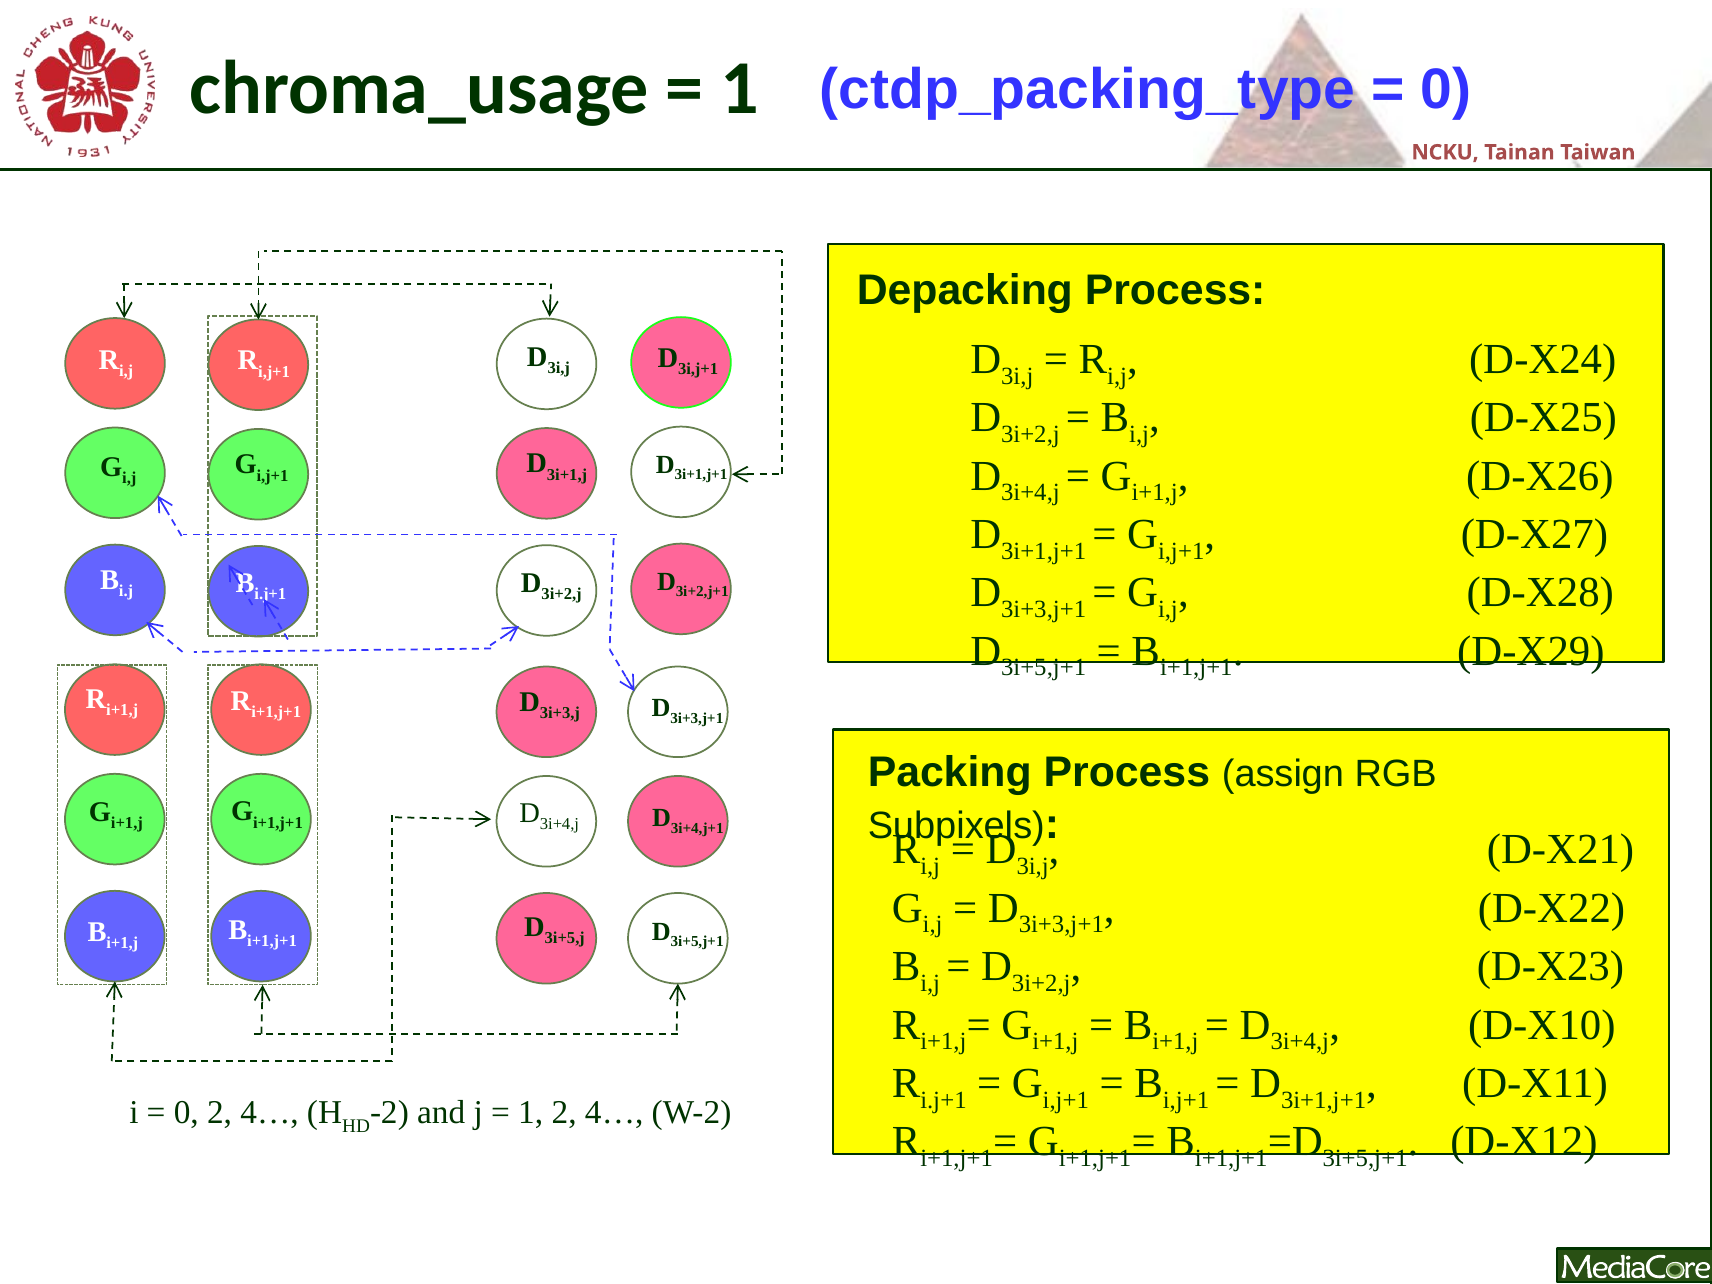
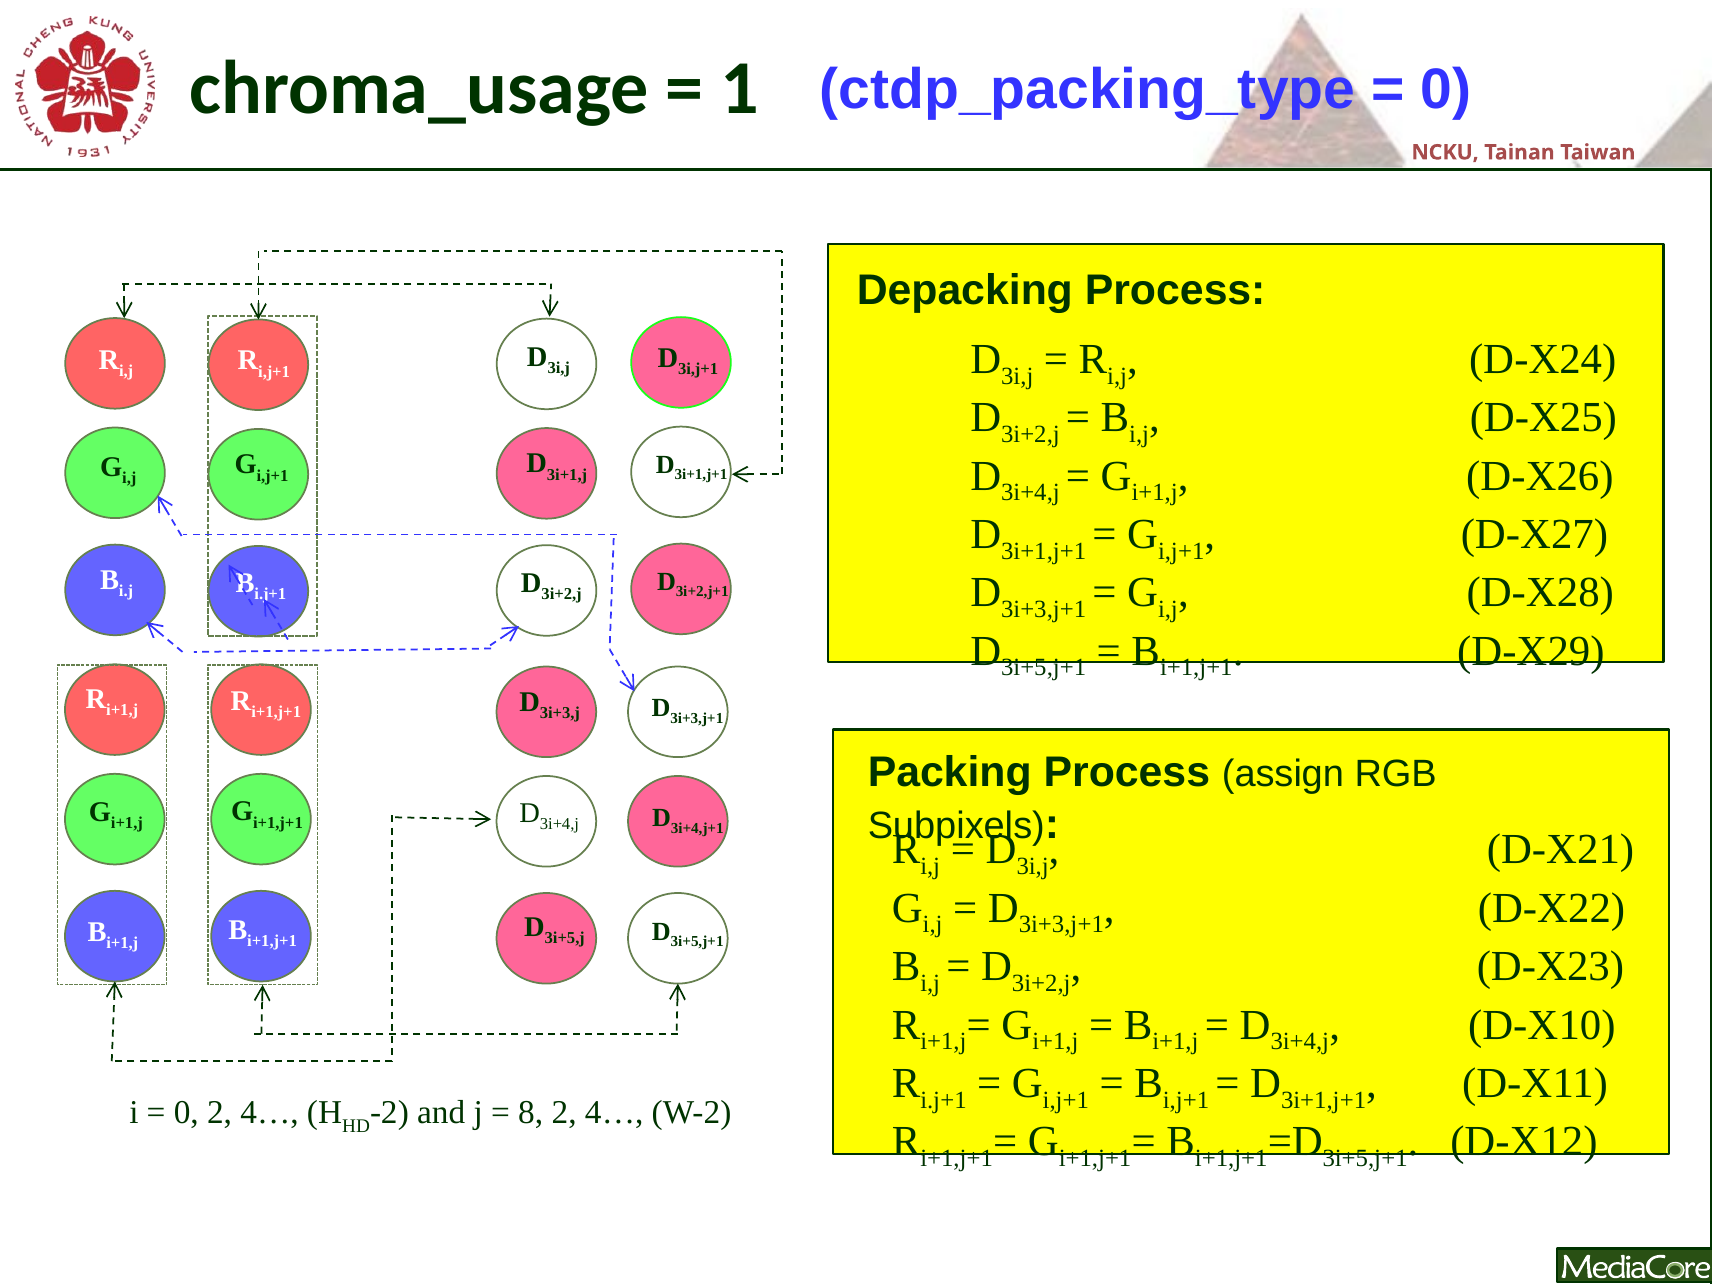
1 at (531, 1113): 1 -> 8
